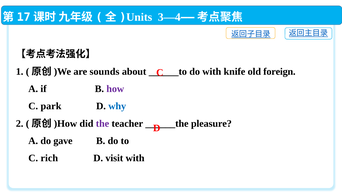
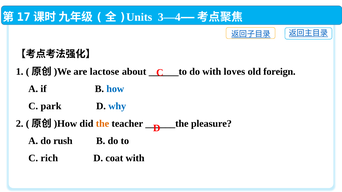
sounds: sounds -> lactose
knife: knife -> loves
how colour: purple -> blue
the colour: purple -> orange
gave: gave -> rush
visit: visit -> coat
